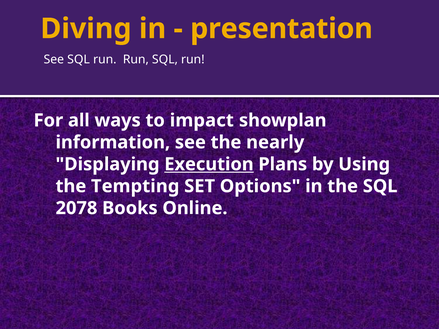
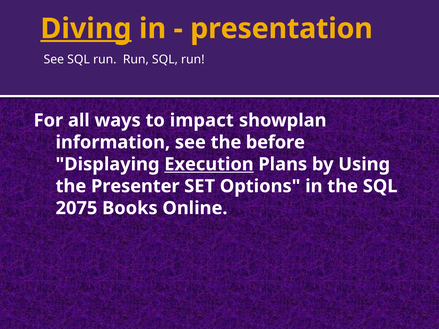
Diving underline: none -> present
nearly: nearly -> before
Tempting: Tempting -> Presenter
2078: 2078 -> 2075
